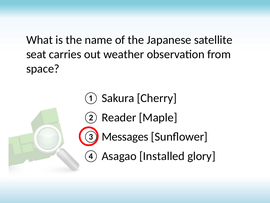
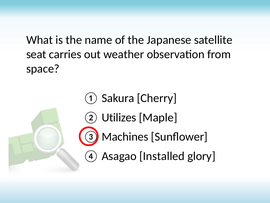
Reader: Reader -> Utilizes
Messages: Messages -> Machines
